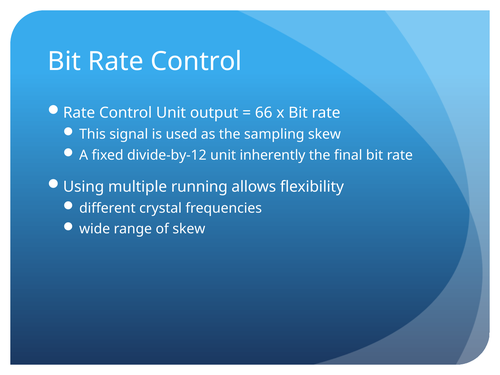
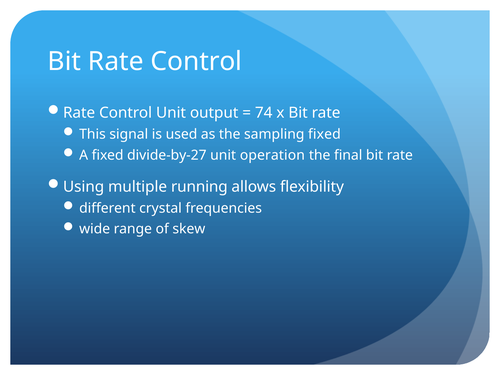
66: 66 -> 74
sampling skew: skew -> fixed
divide-by-12: divide-by-12 -> divide-by-27
inherently: inherently -> operation
